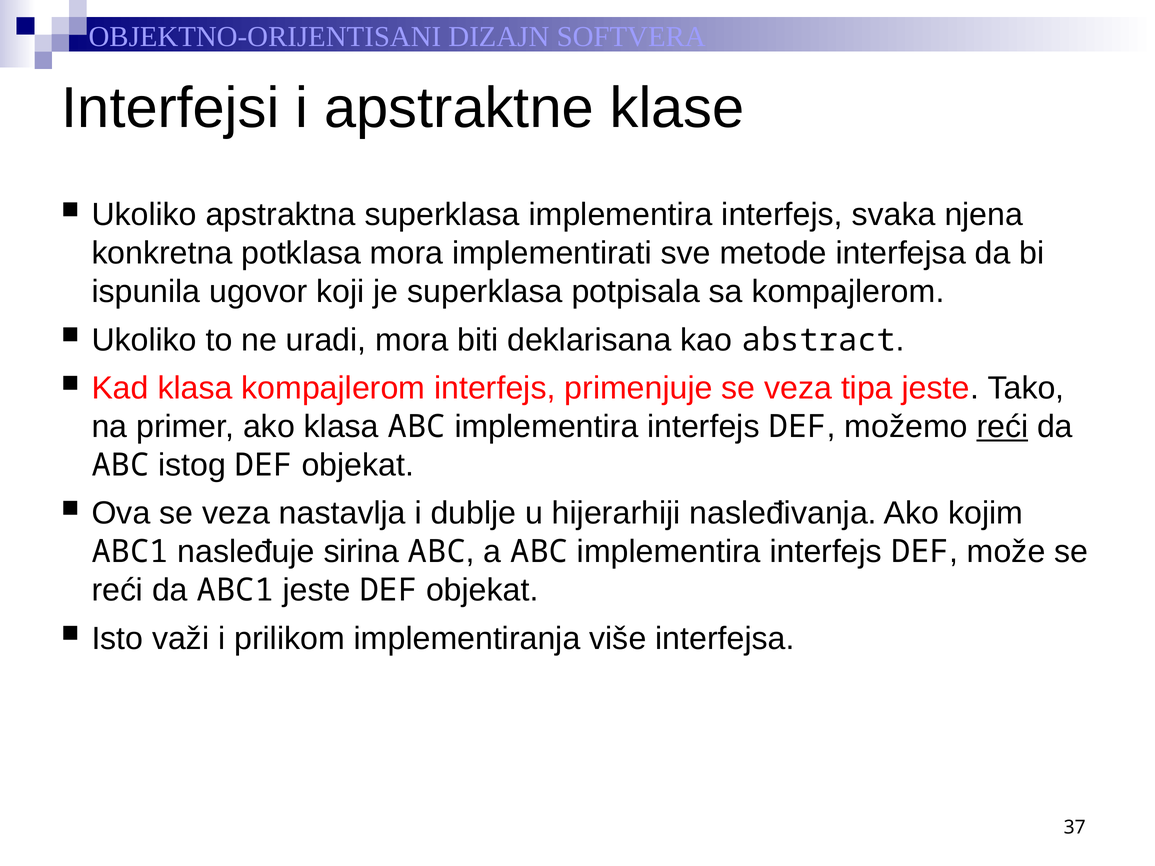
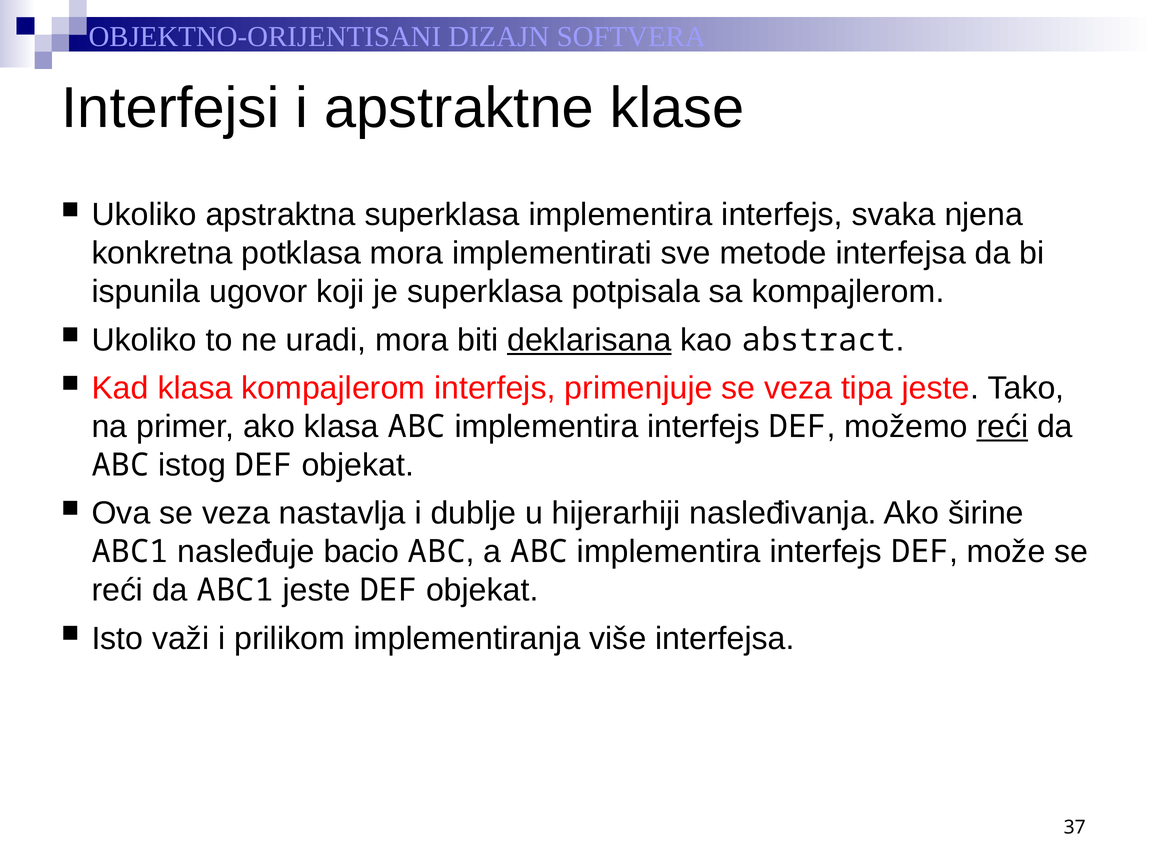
deklarisana underline: none -> present
kojim: kojim -> širine
sirina: sirina -> bacio
